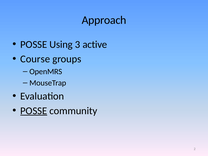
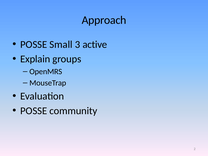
Using: Using -> Small
Course: Course -> Explain
POSSE at (34, 111) underline: present -> none
